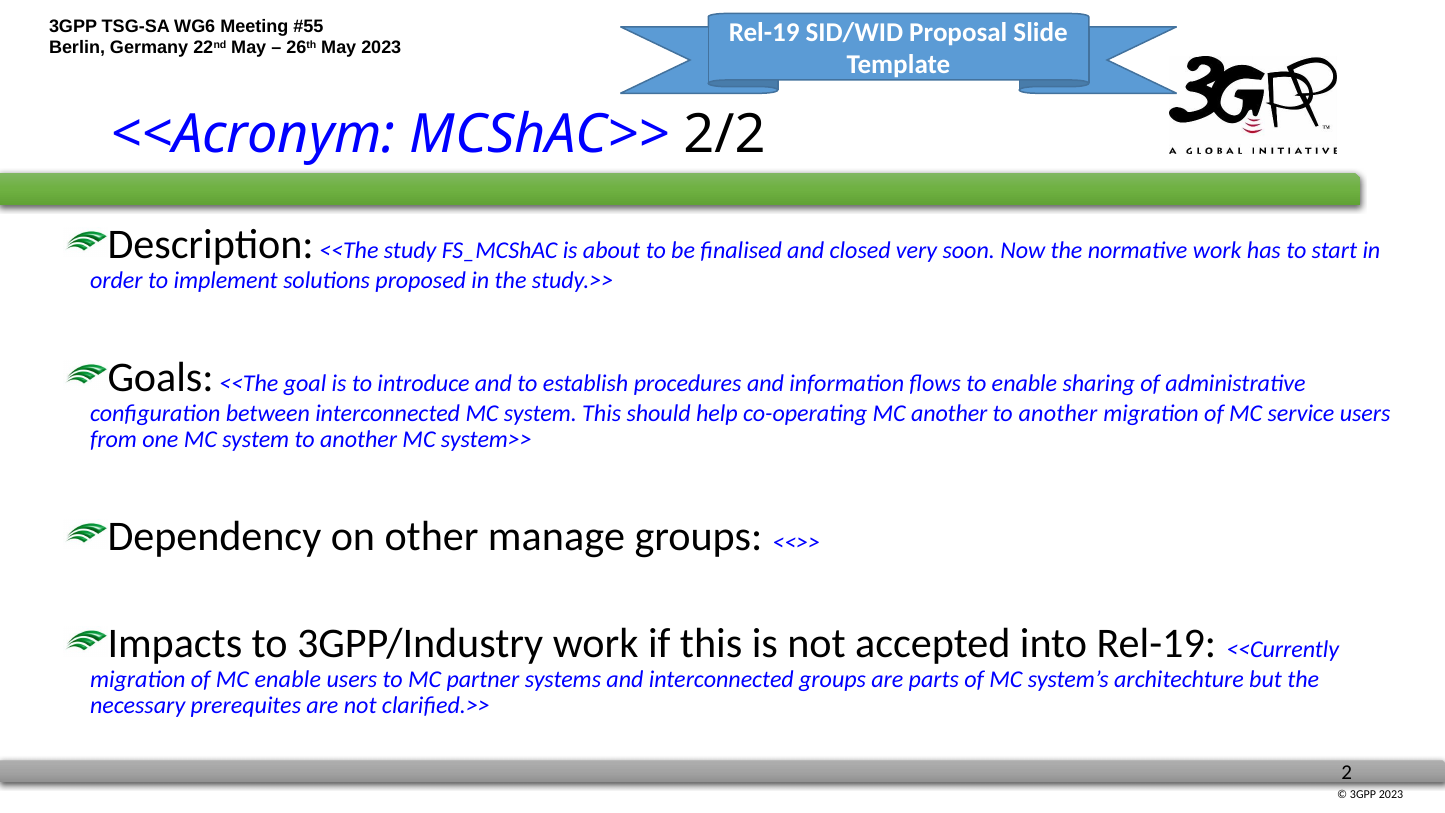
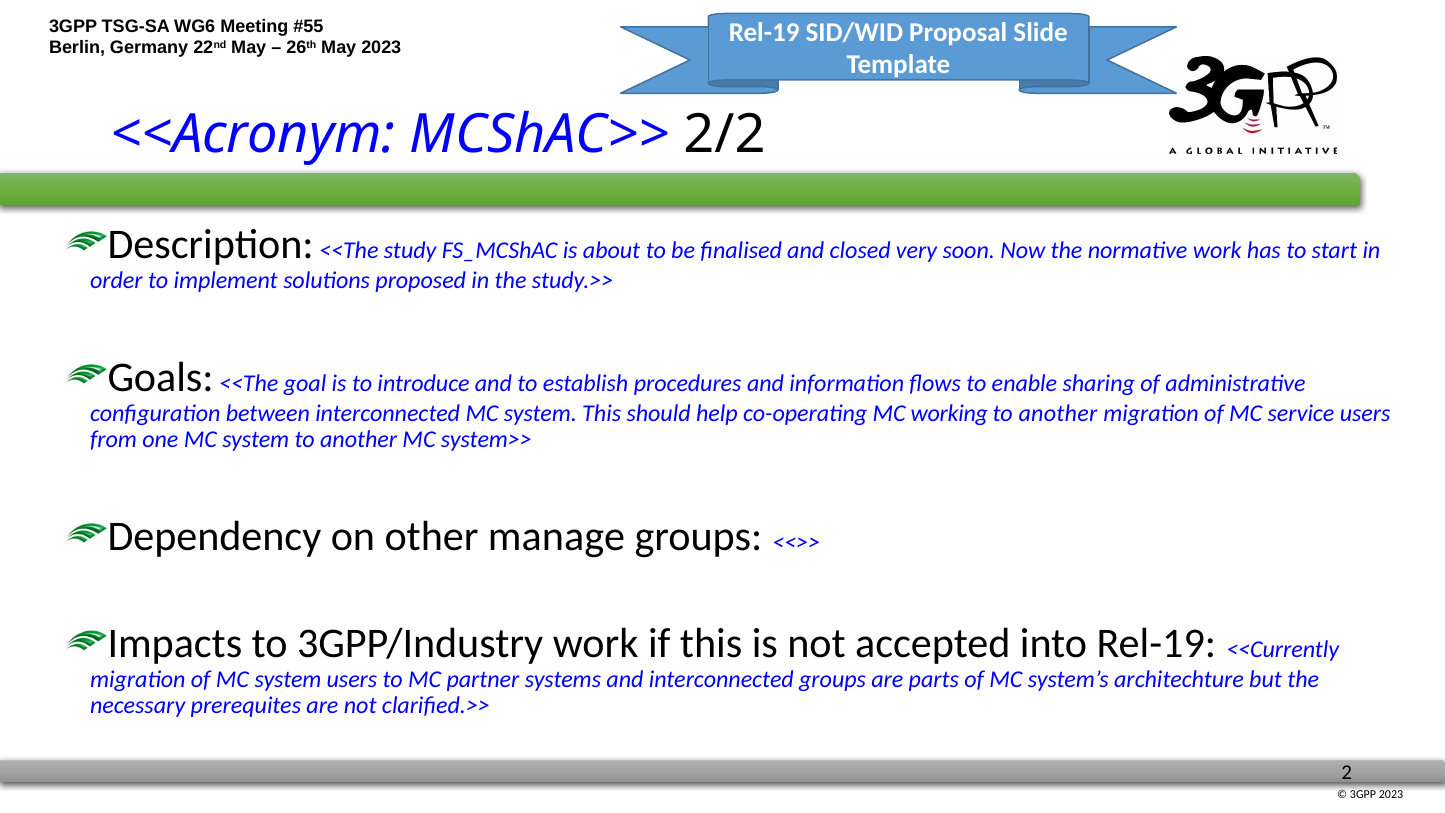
MC another: another -> working
of MC enable: enable -> system
